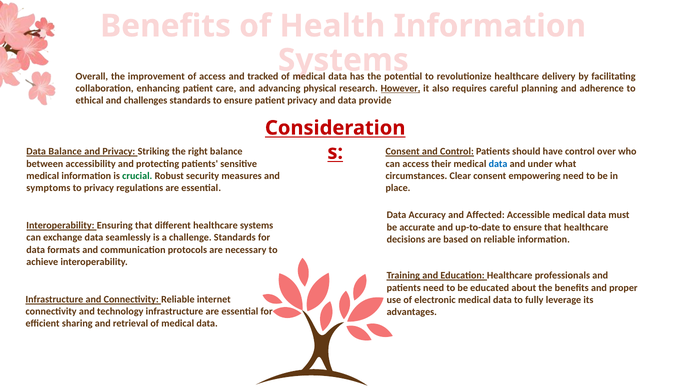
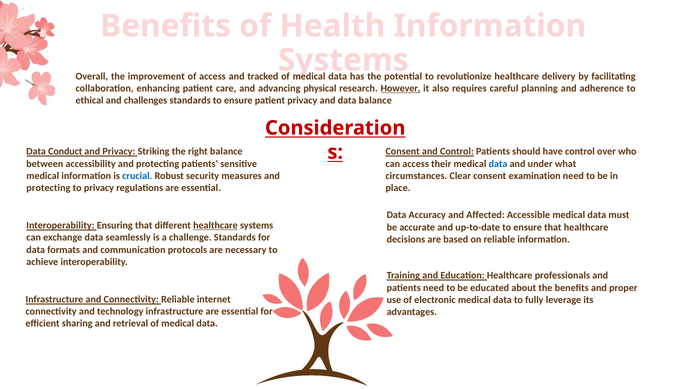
data provide: provide -> balance
Data Balance: Balance -> Conduct
crucial colour: green -> blue
empowering: empowering -> examination
symptoms at (48, 188): symptoms -> protecting
healthcare at (215, 225) underline: none -> present
